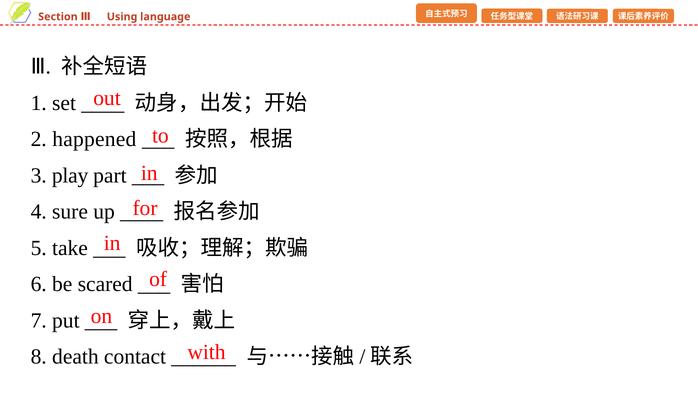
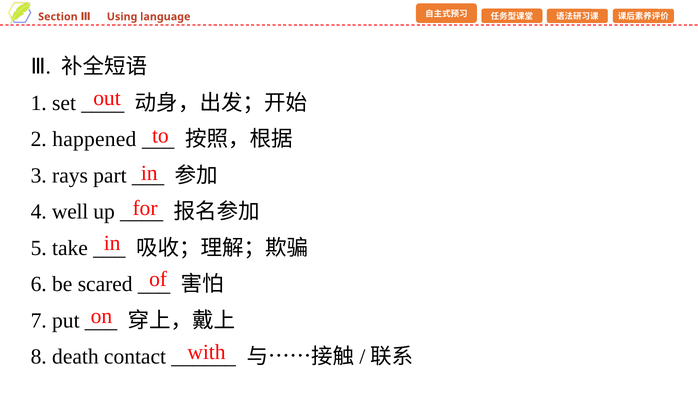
play: play -> rays
sure: sure -> well
